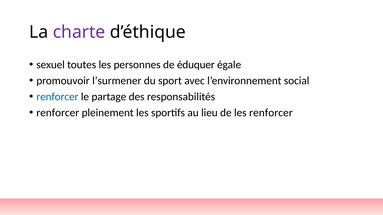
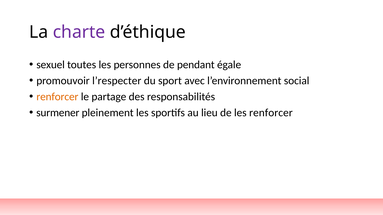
éduquer: éduquer -> pendant
l’surmener: l’surmener -> l’respecter
renforcer at (57, 97) colour: blue -> orange
renforcer at (58, 113): renforcer -> surmener
